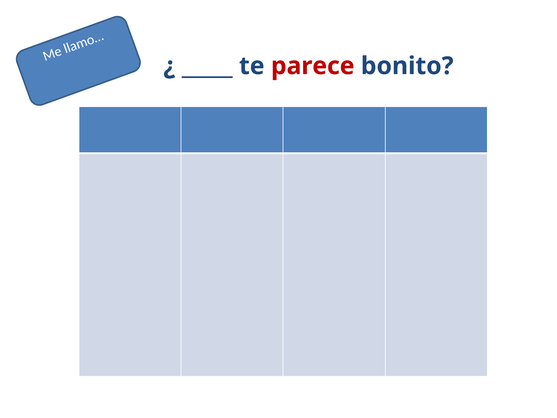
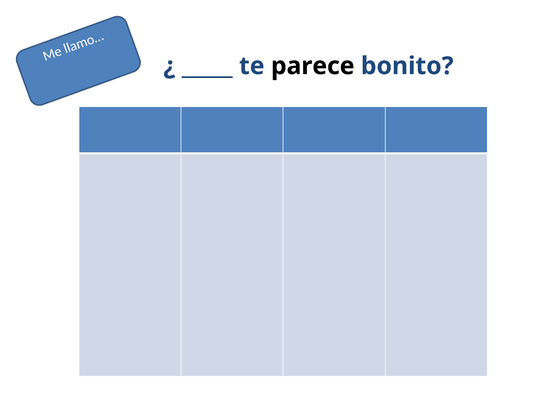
parece colour: red -> black
